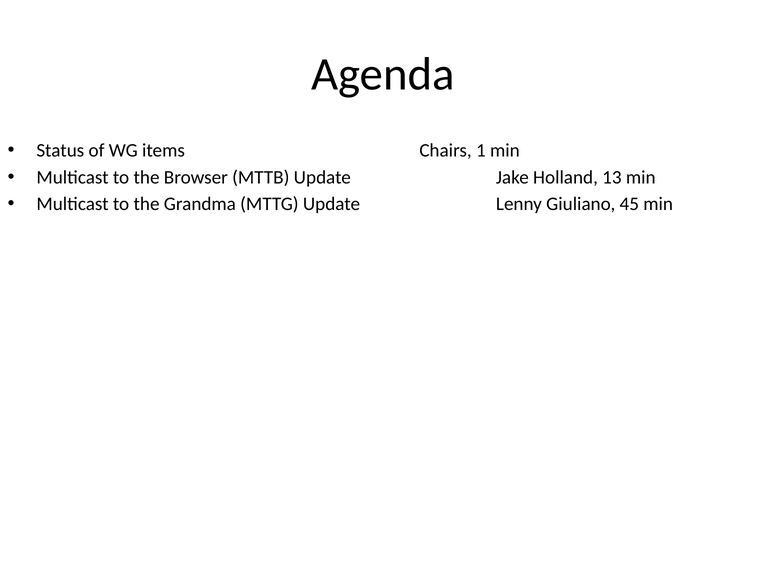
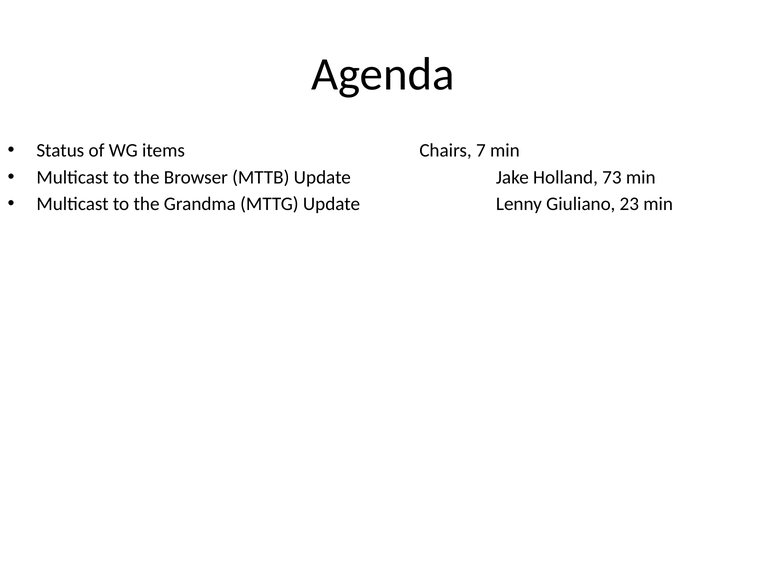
1: 1 -> 7
13: 13 -> 73
45: 45 -> 23
